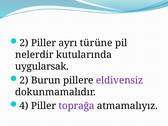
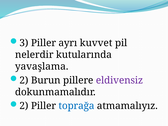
2 at (24, 43): 2 -> 3
türüne: türüne -> kuvvet
uygularsak: uygularsak -> yavaşlama
4 at (24, 106): 4 -> 2
toprağa colour: purple -> blue
